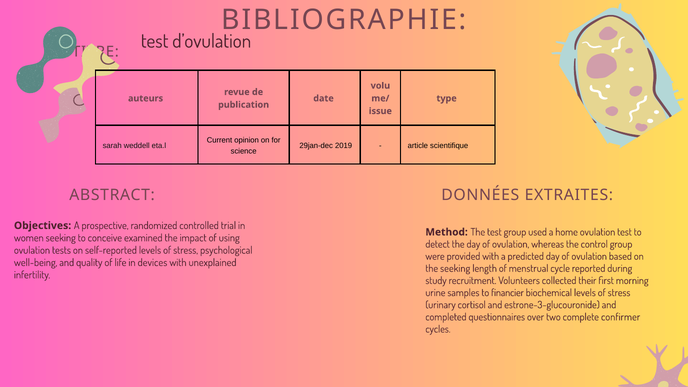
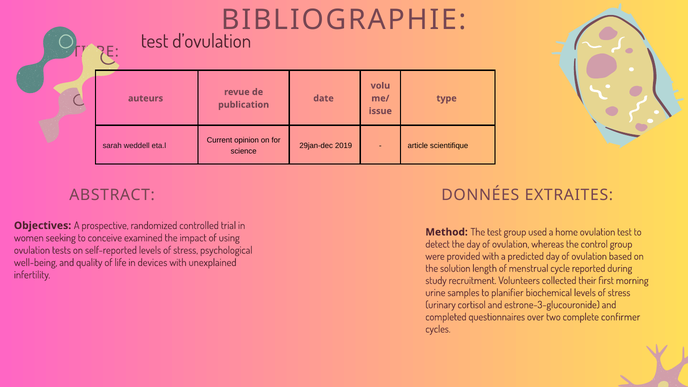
the seeking: seeking -> solution
financier: financier -> planifier
